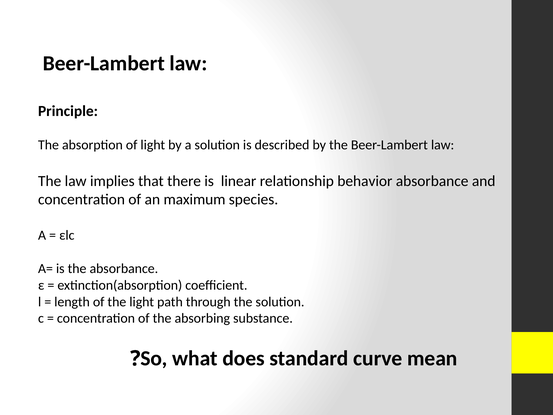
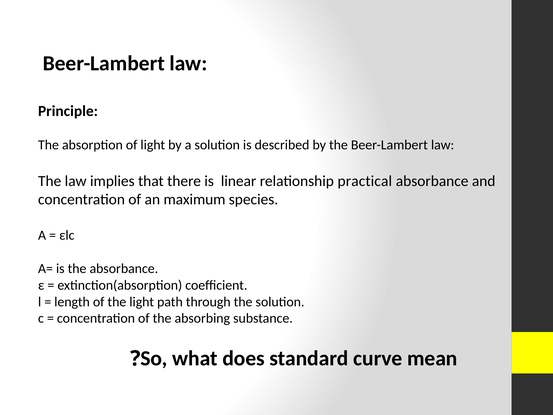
behavior: behavior -> practical
